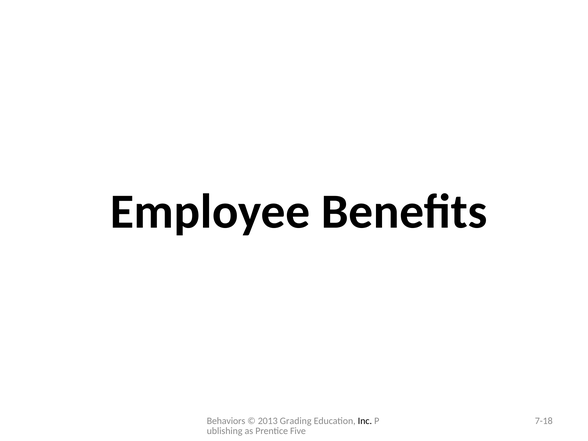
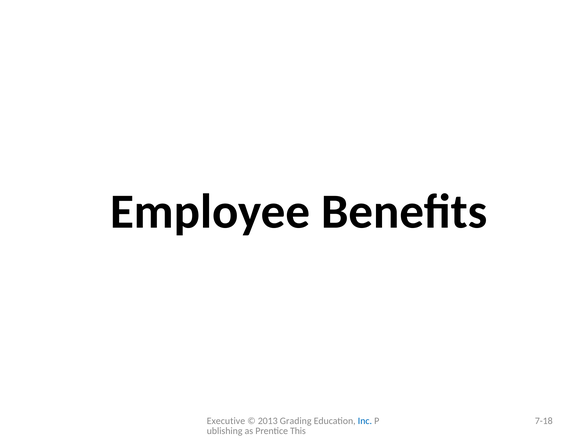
Behaviors: Behaviors -> Executive
Inc colour: black -> blue
Five: Five -> This
